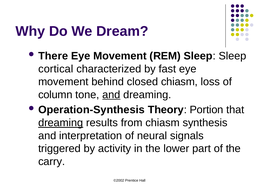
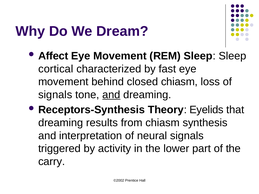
There: There -> Affect
column at (55, 95): column -> signals
Operation-Synthesis: Operation-Synthesis -> Receptors-Synthesis
Portion: Portion -> Eyelids
dreaming at (61, 123) underline: present -> none
